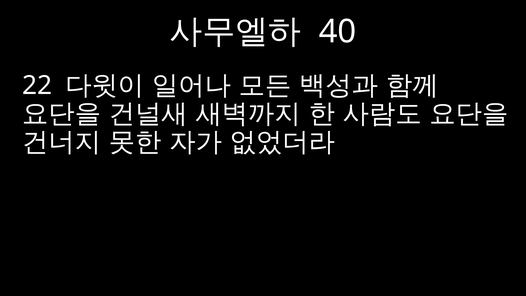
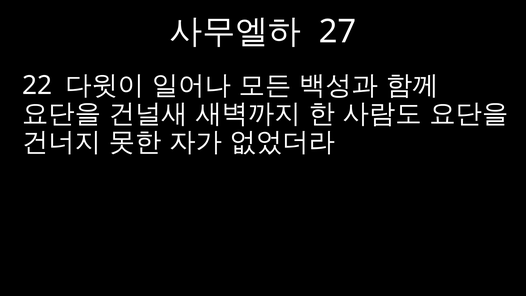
40: 40 -> 27
